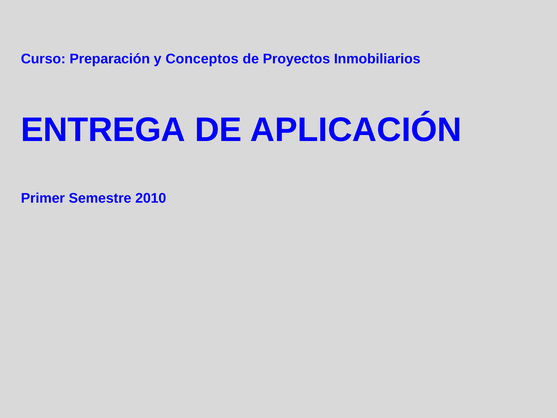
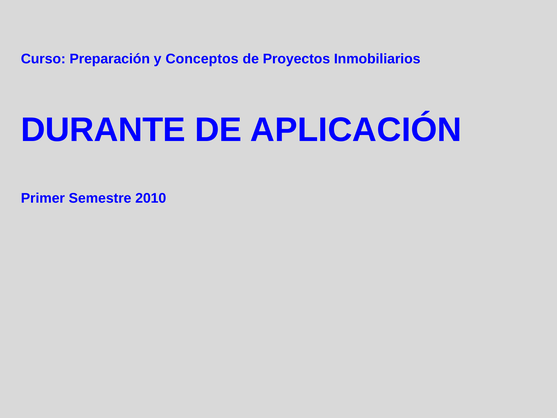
ENTREGA: ENTREGA -> DURANTE
